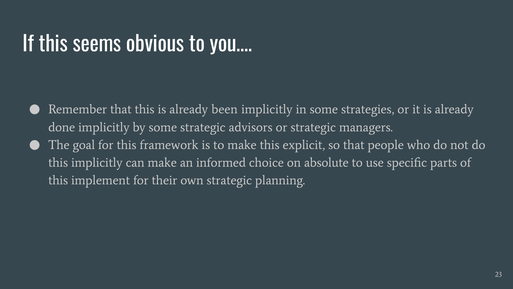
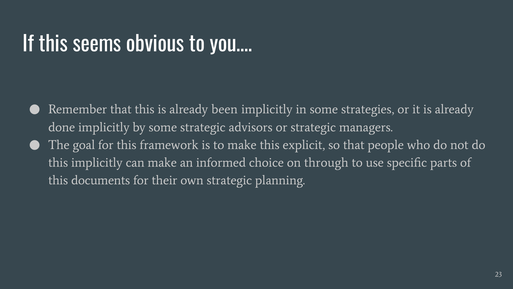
absolute: absolute -> through
implement: implement -> documents
